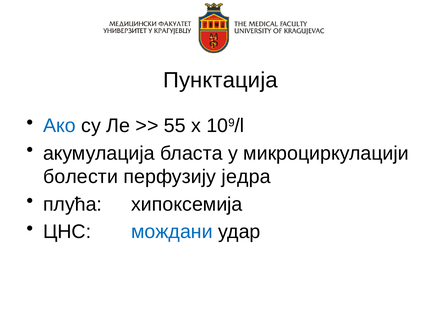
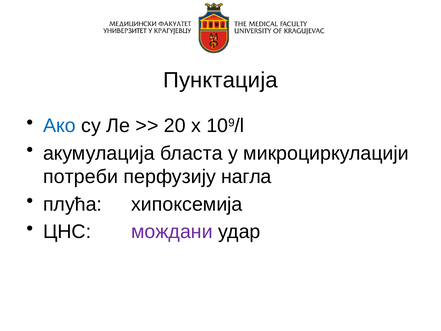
55: 55 -> 20
болести: болести -> потреби
једра: једра -> нагла
мождани colour: blue -> purple
